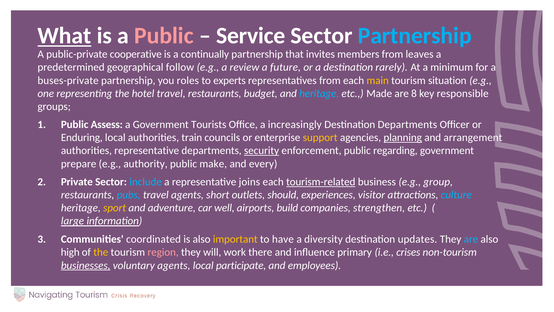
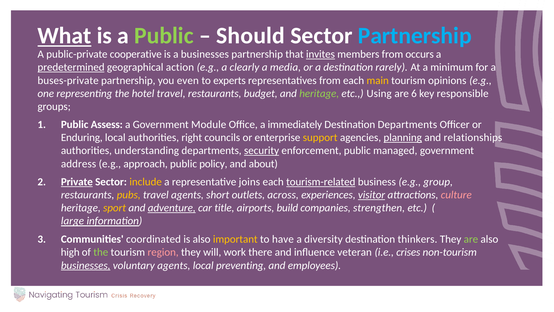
Public at (164, 36) colour: pink -> light green
Service: Service -> Should
a continually: continually -> businesses
invites underline: none -> present
leaves: leaves -> occurs
predetermined underline: none -> present
follow: follow -> action
review: review -> clearly
future: future -> media
roles: roles -> even
situation: situation -> opinions
heritage at (319, 93) colour: light blue -> light green
Made: Made -> Using
8: 8 -> 6
Tourists: Tourists -> Module
increasingly: increasingly -> immediately
train: train -> right
arrangement: arrangement -> relationships
authorities representative: representative -> understanding
regarding: regarding -> managed
prepare: prepare -> address
authority: authority -> approach
make: make -> policy
every: every -> about
Private underline: none -> present
include colour: light blue -> yellow
pubs colour: light blue -> yellow
should: should -> across
visitor underline: none -> present
culture colour: light blue -> pink
adventure underline: none -> present
well: well -> title
updates: updates -> thinkers
are at (471, 239) colour: light blue -> light green
the at (101, 252) colour: yellow -> light green
primary: primary -> veteran
participate: participate -> preventing
